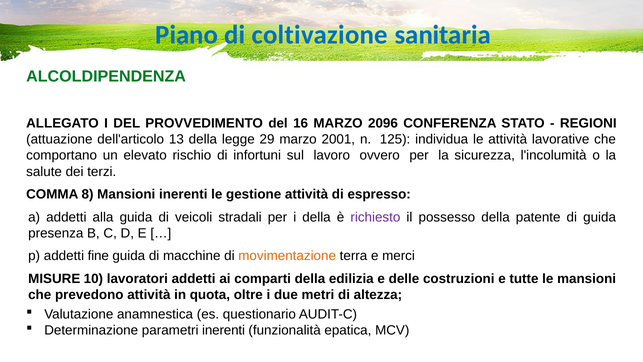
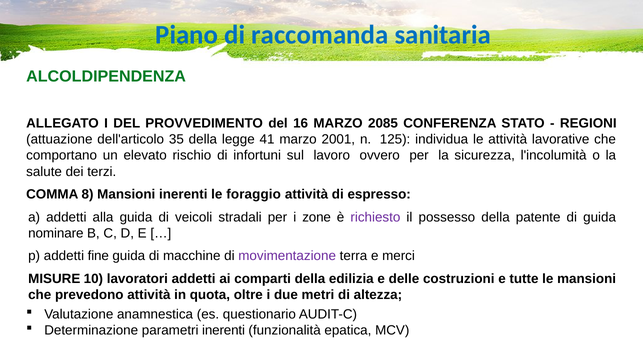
coltivazione: coltivazione -> raccomanda
2096: 2096 -> 2085
13: 13 -> 35
29: 29 -> 41
gestione: gestione -> foraggio
i della: della -> zone
presenza: presenza -> nominare
movimentazione colour: orange -> purple
